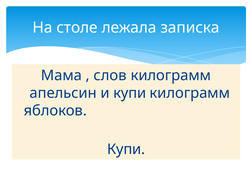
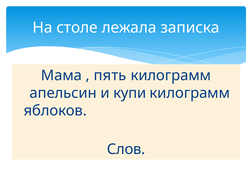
слов: слов -> пять
Купи at (126, 149): Купи -> Слов
